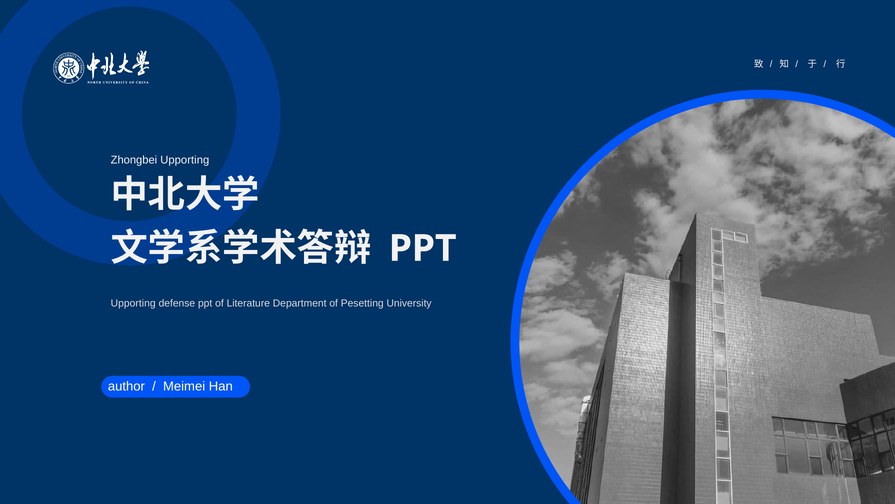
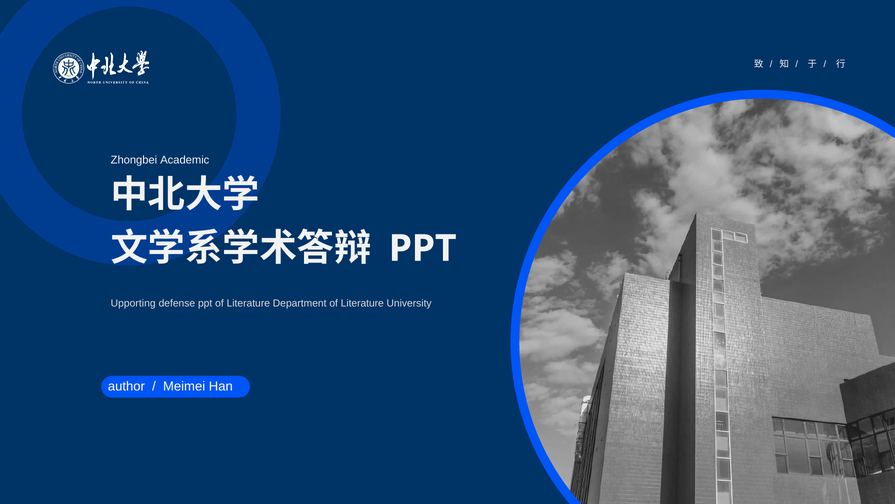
Zhongbei Upporting: Upporting -> Academic
Department of Pesetting: Pesetting -> Literature
